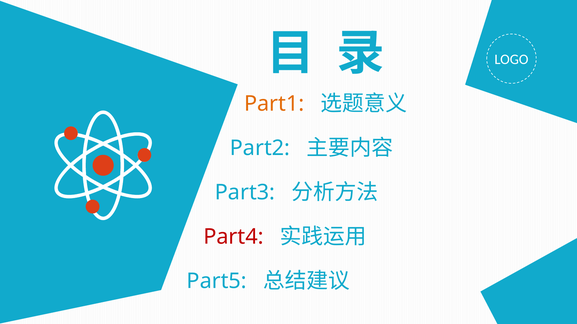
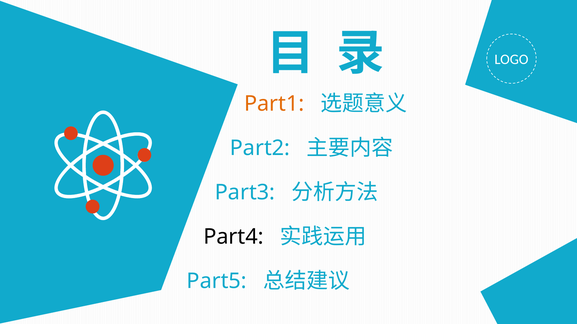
Part4 colour: red -> black
